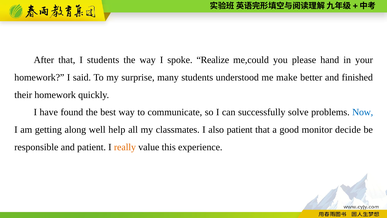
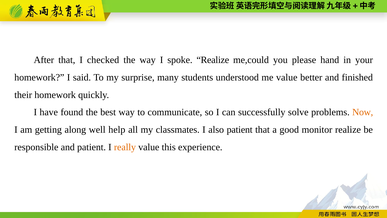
I students: students -> checked
me make: make -> value
Now colour: blue -> orange
monitor decide: decide -> realize
